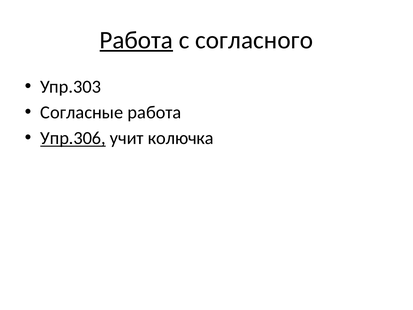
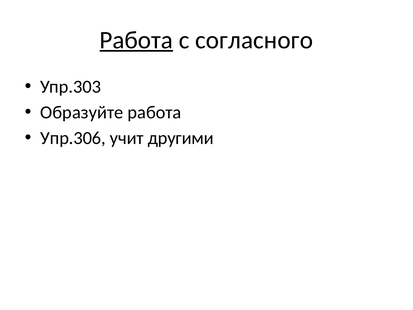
Согласные: Согласные -> Образуйте
Упр.306 underline: present -> none
колючка: колючка -> другими
